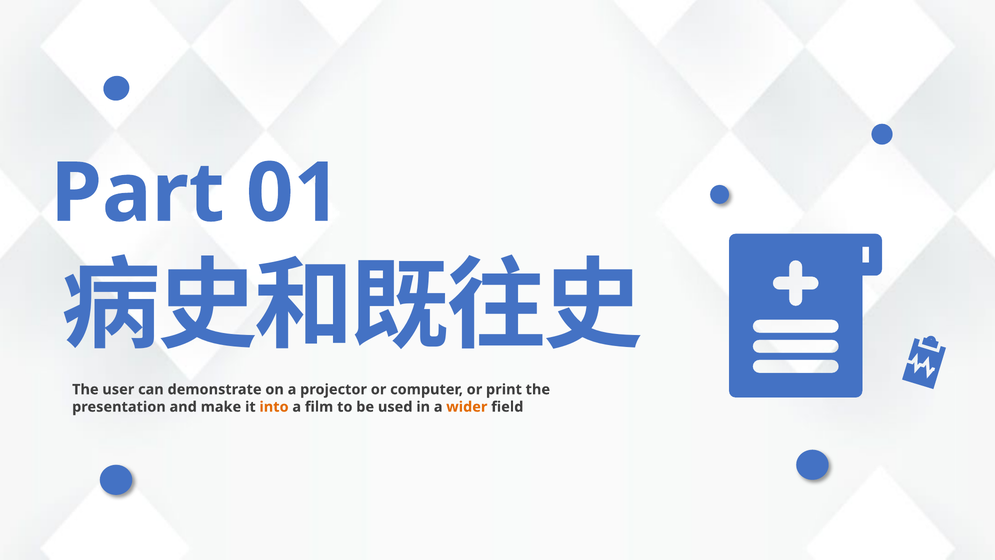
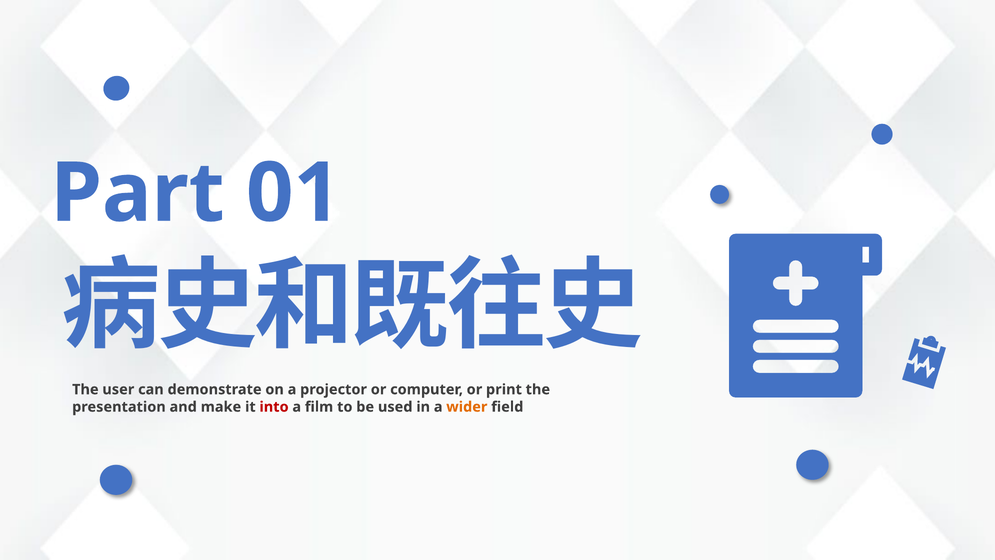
into colour: orange -> red
